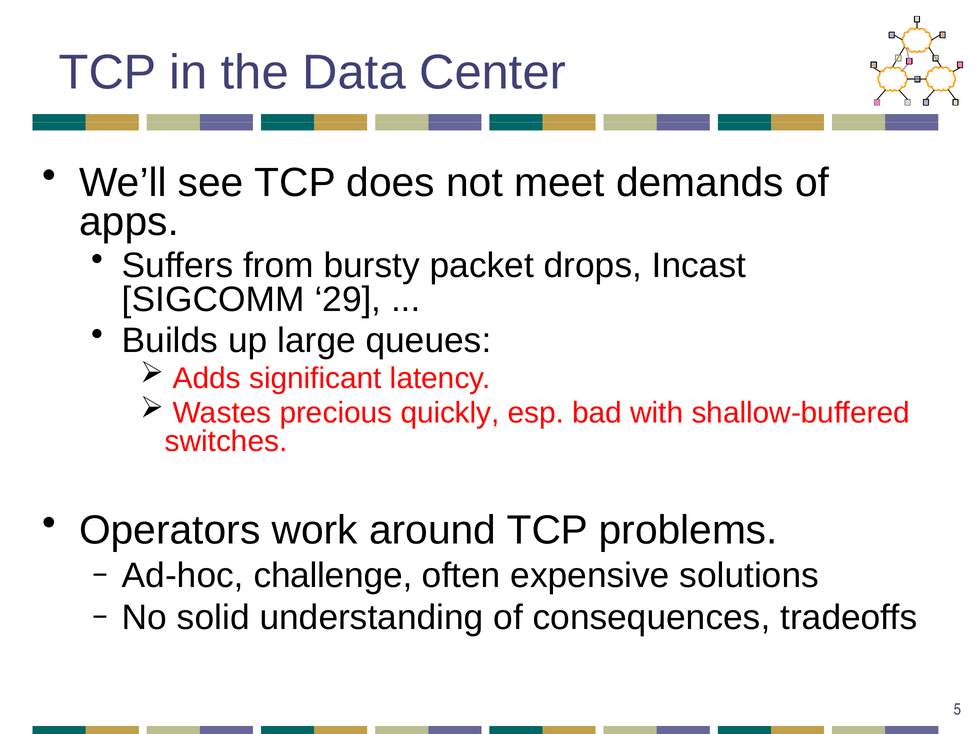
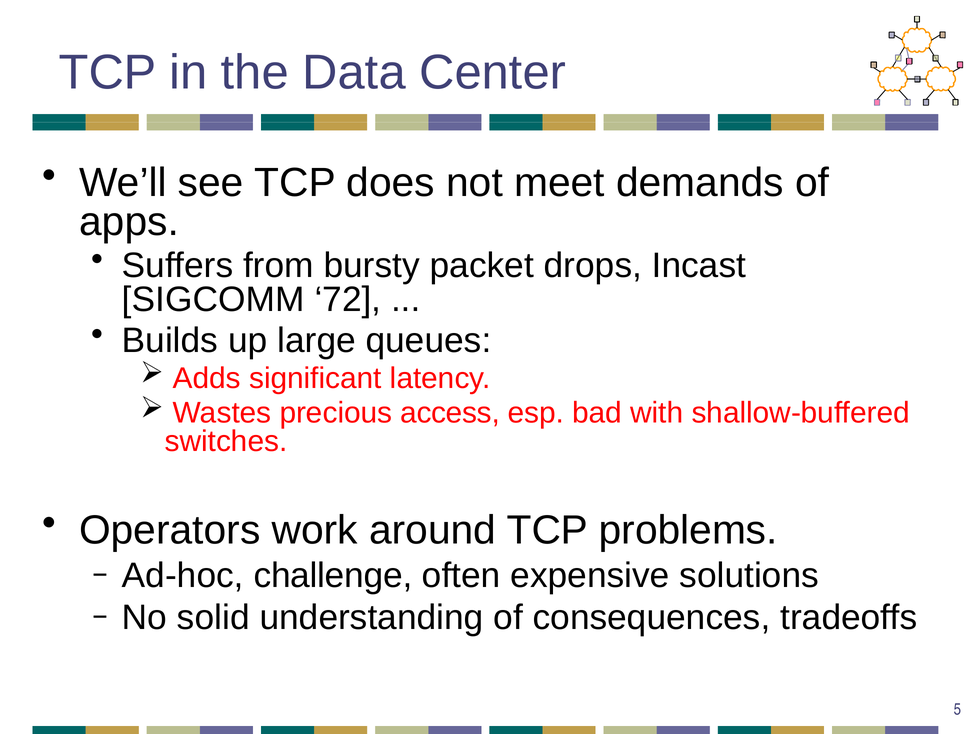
29: 29 -> 72
quickly: quickly -> access
